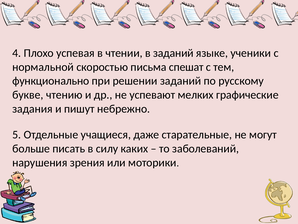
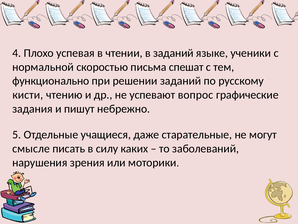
букве: букве -> кисти
мелких: мелких -> вопрос
больше: больше -> смысле
